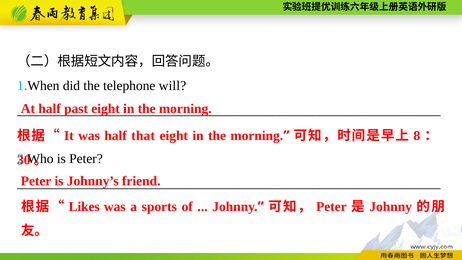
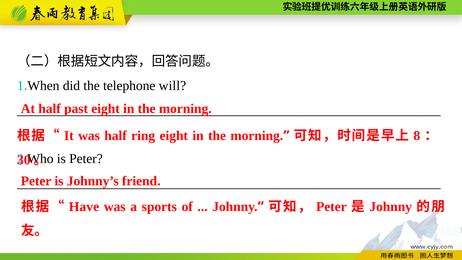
that: that -> ring
Likes: Likes -> Have
